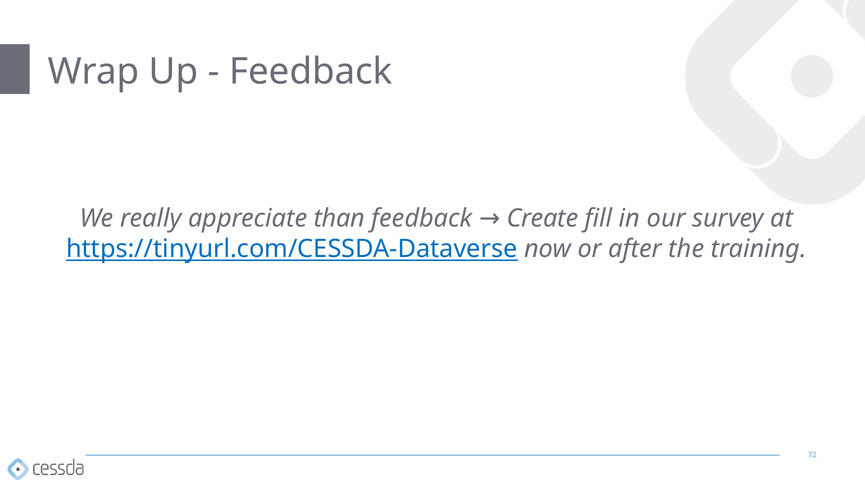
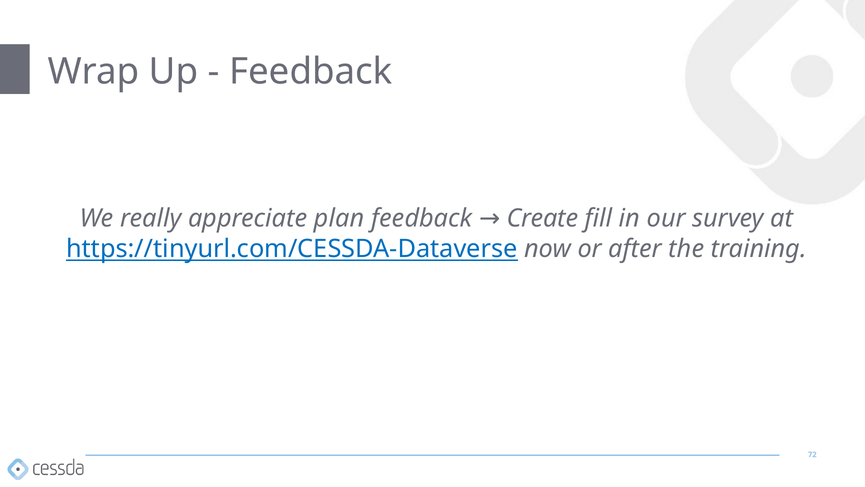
than: than -> plan
